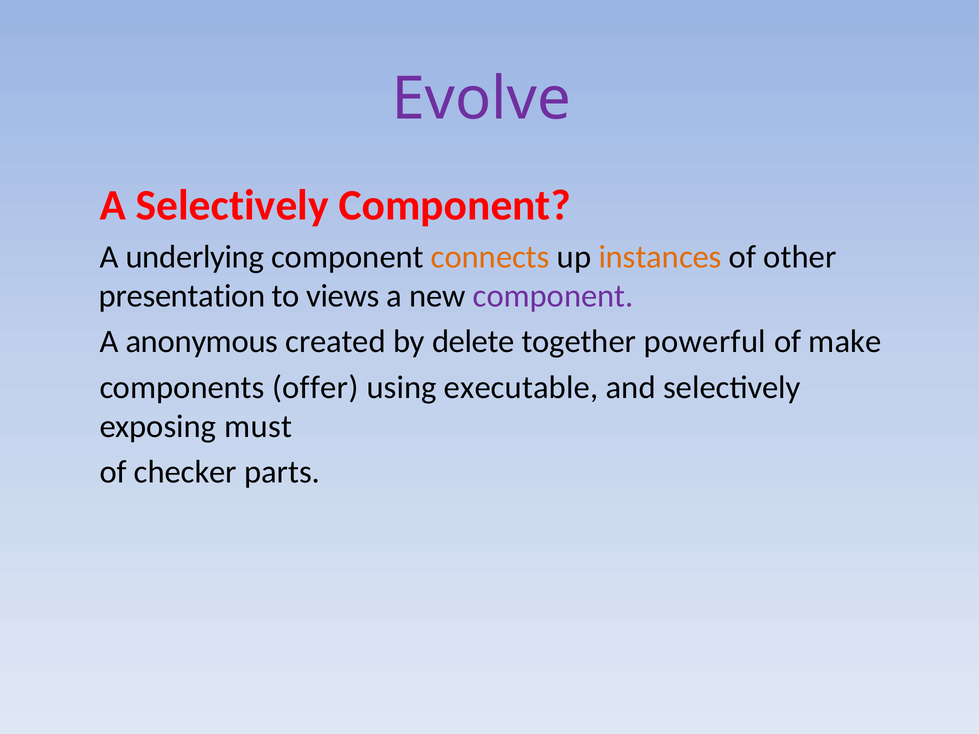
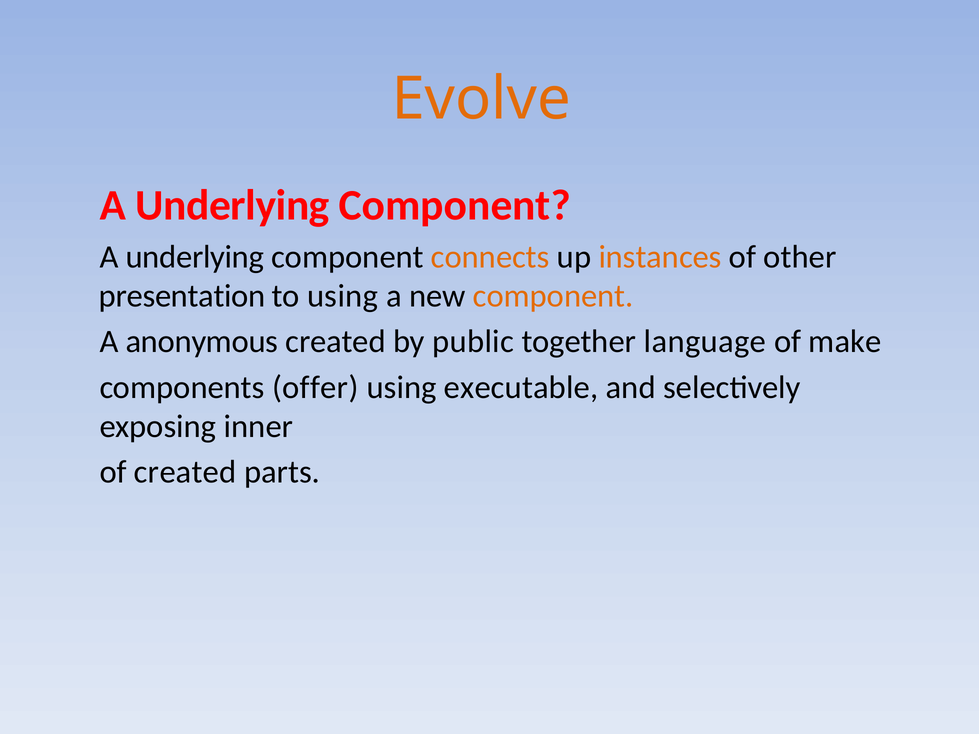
Evolve colour: purple -> orange
Selectively at (232, 205): Selectively -> Underlying
to views: views -> using
component at (553, 296) colour: purple -> orange
delete: delete -> public
powerful: powerful -> language
must: must -> inner
of checker: checker -> created
